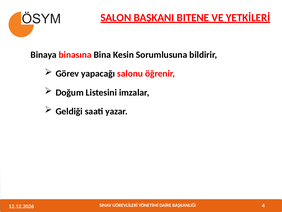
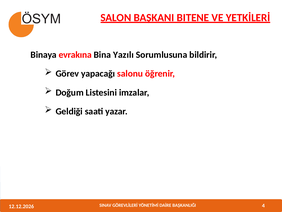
binasına: binasına -> evrakına
Kesin: Kesin -> Yazılı
